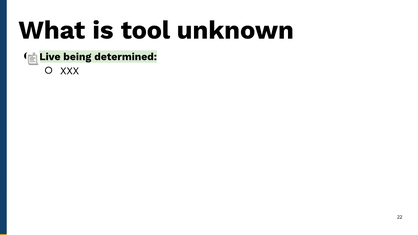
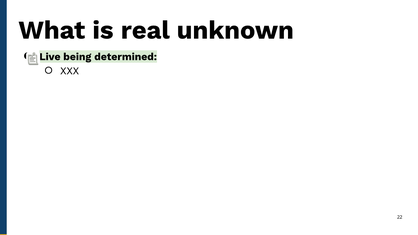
tool: tool -> real
